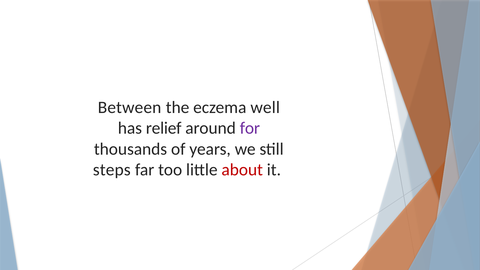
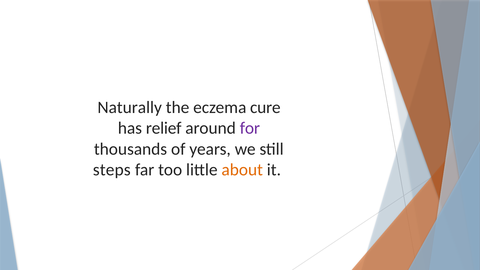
Between: Between -> Naturally
well: well -> cure
about colour: red -> orange
